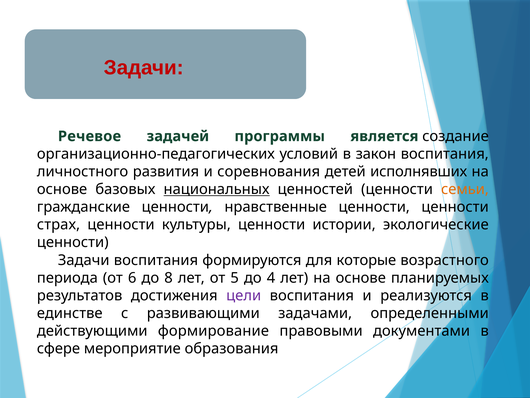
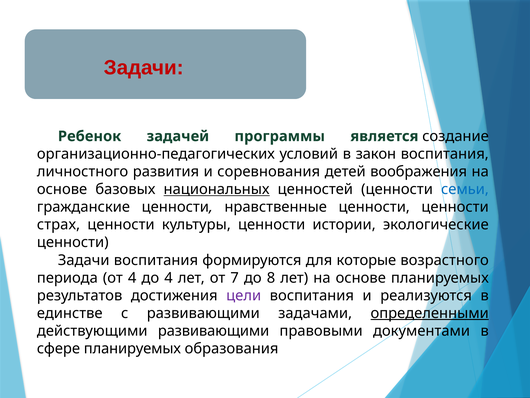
Речевое: Речевое -> Ребенок
исполнявших: исполнявших -> воображения
семьи colour: orange -> blue
от 6: 6 -> 4
до 8: 8 -> 4
5: 5 -> 7
4: 4 -> 8
определенными underline: none -> present
действующими формирование: формирование -> развивающими
сфере мероприятие: мероприятие -> планируемых
